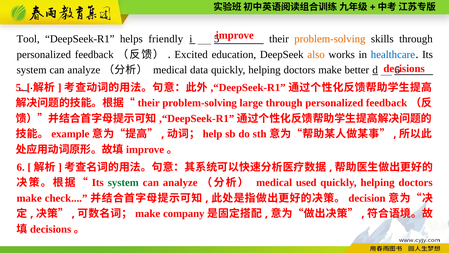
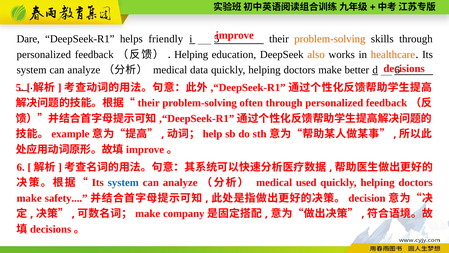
Tool: Tool -> Dare
Excited at (191, 54): Excited -> Helping
healthcare colour: blue -> orange
large: large -> often
system at (123, 182) colour: green -> blue
check: check -> safety
